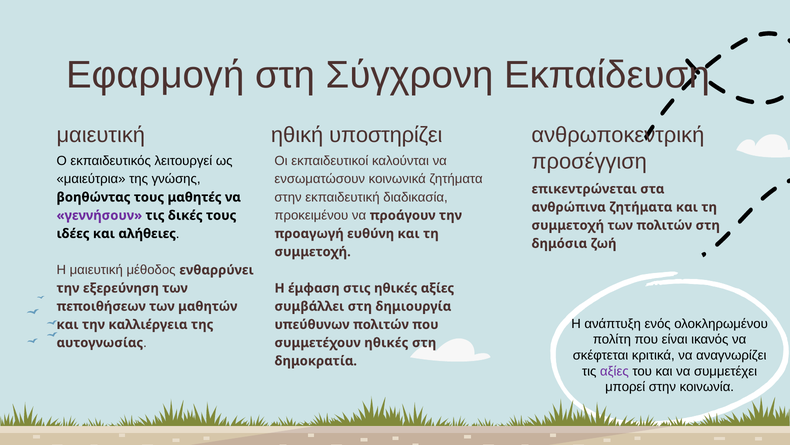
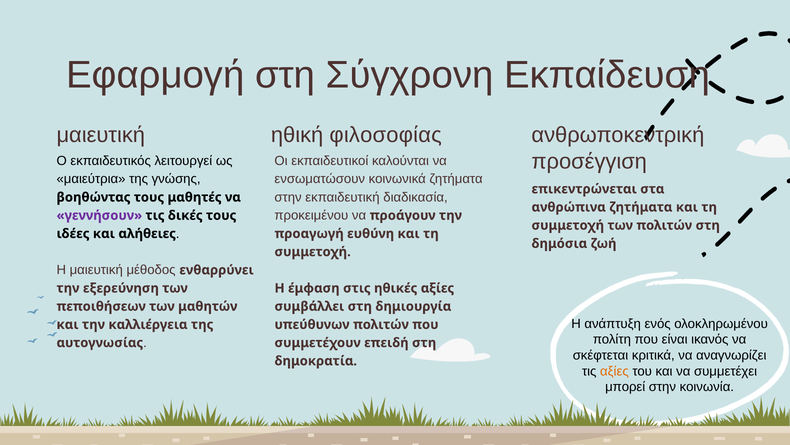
υποστηρίζει: υποστηρίζει -> φιλοσοφίας
συμμετέχουν ηθικές: ηθικές -> επειδή
αξίες at (614, 371) colour: purple -> orange
